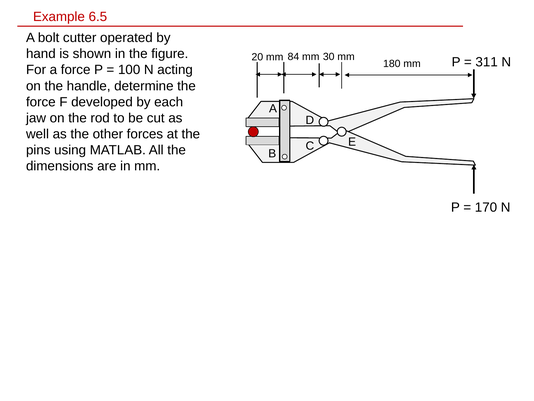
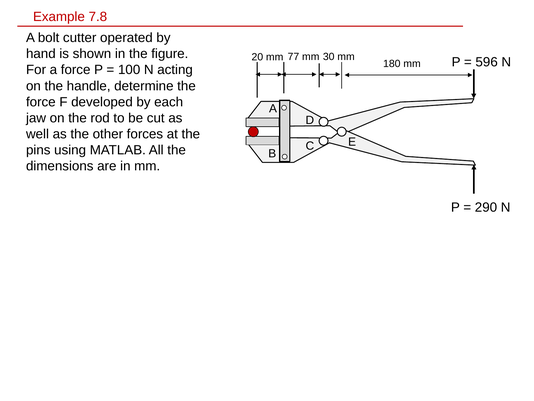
6.5: 6.5 -> 7.8
311: 311 -> 596
84: 84 -> 77
170: 170 -> 290
